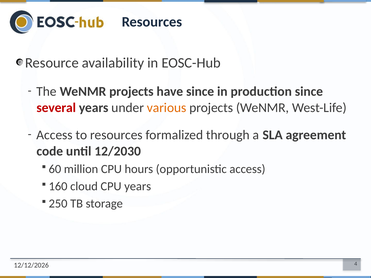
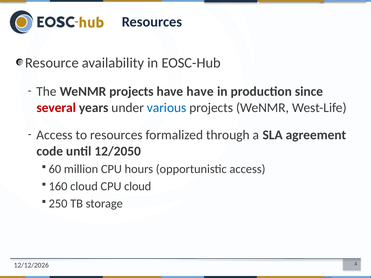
have since: since -> have
various colour: orange -> blue
12/2030: 12/2030 -> 12/2050
CPU years: years -> cloud
